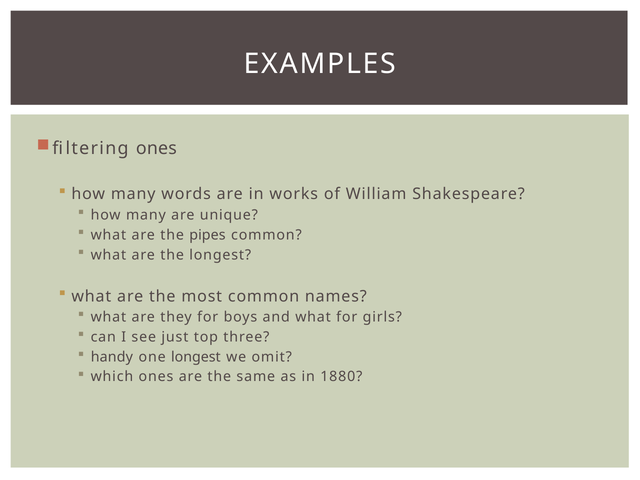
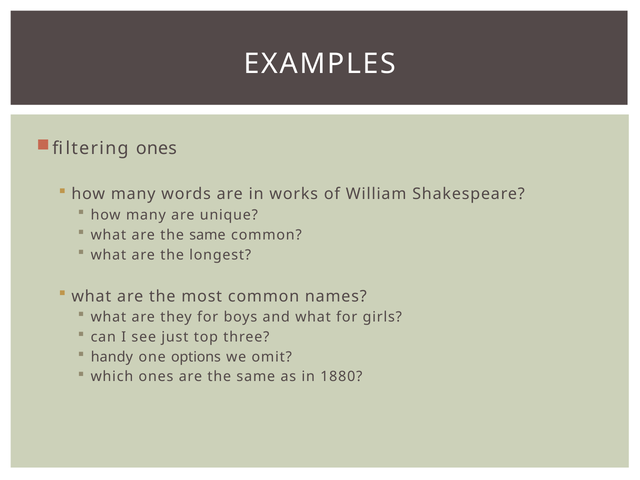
what are the pipes: pipes -> same
one longest: longest -> options
